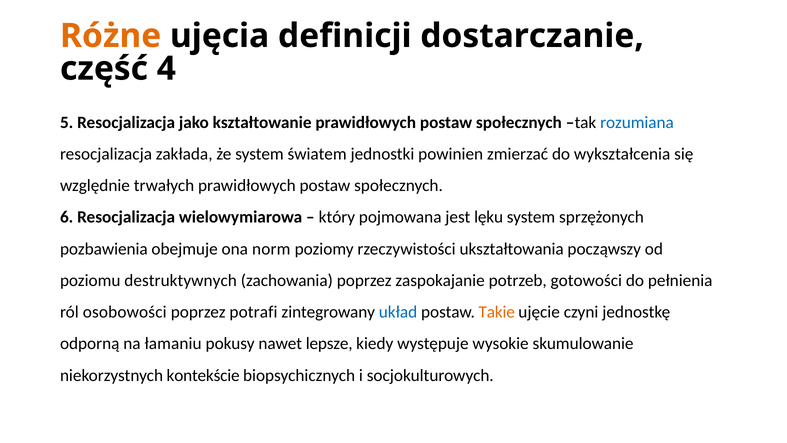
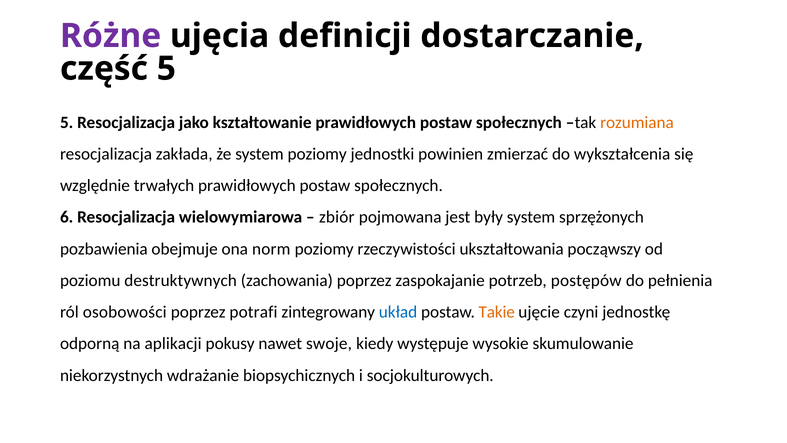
Różne colour: orange -> purple
część 4: 4 -> 5
rozumiana colour: blue -> orange
system światem: światem -> poziomy
który: który -> zbiór
lęku: lęku -> były
gotowości: gotowości -> postępów
łamaniu: łamaniu -> aplikacji
lepsze: lepsze -> swoje
kontekście: kontekście -> wdrażanie
